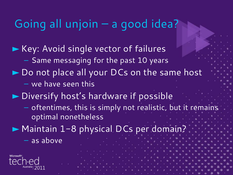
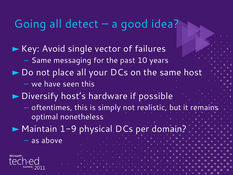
unjoin: unjoin -> detect
1-8: 1-8 -> 1-9
